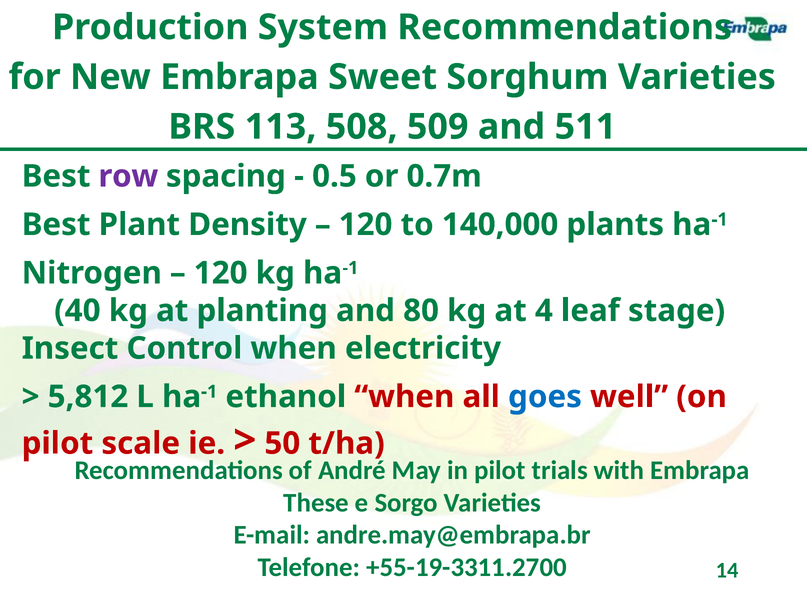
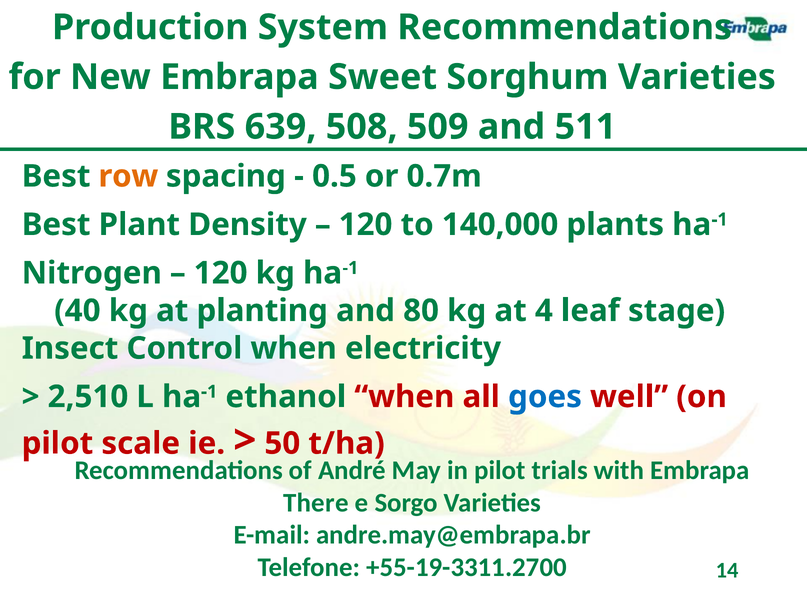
113: 113 -> 639
row colour: purple -> orange
5,812: 5,812 -> 2,510
These: These -> There
